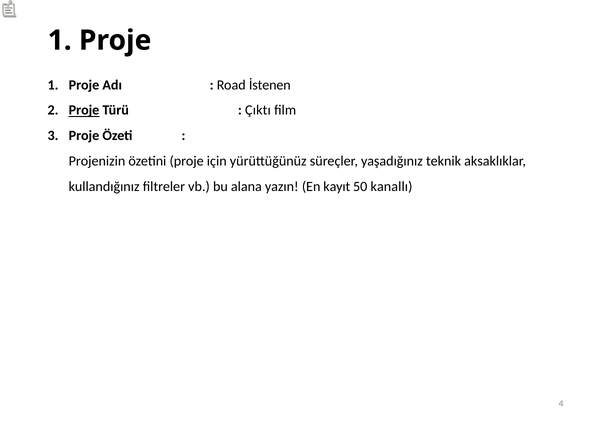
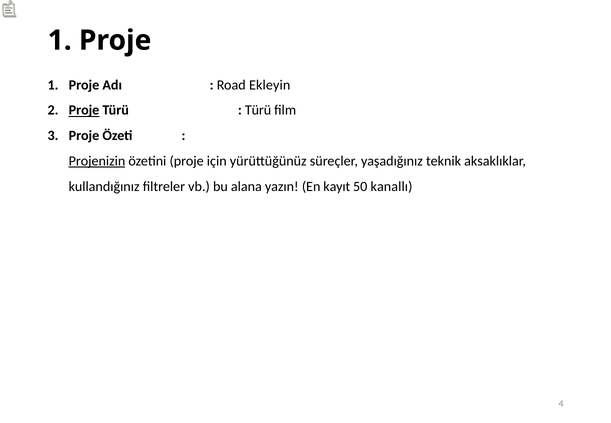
İstenen: İstenen -> Ekleyin
Çıktı at (258, 110): Çıktı -> Türü
Projenizin underline: none -> present
